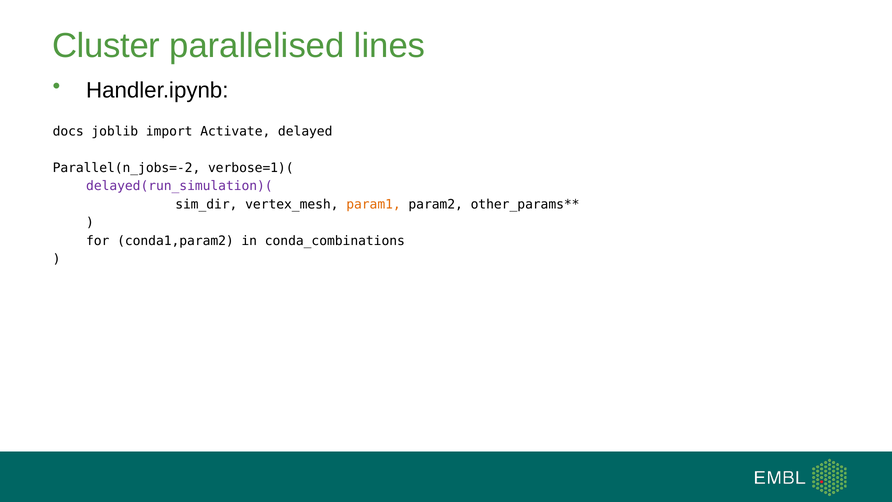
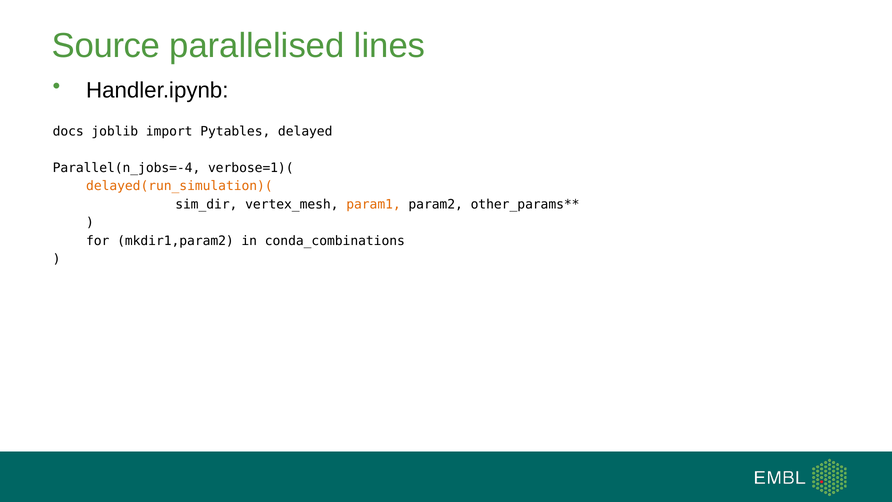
Cluster: Cluster -> Source
Activate: Activate -> Pytables
Parallel(n_jobs=-2: Parallel(n_jobs=-2 -> Parallel(n_jobs=-4
delayed(run_simulation)( colour: purple -> orange
conda1,param2: conda1,param2 -> mkdir1,param2
